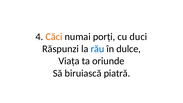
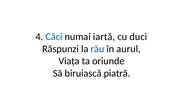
Căci colour: orange -> blue
porți: porți -> iartă
dulce: dulce -> aurul
